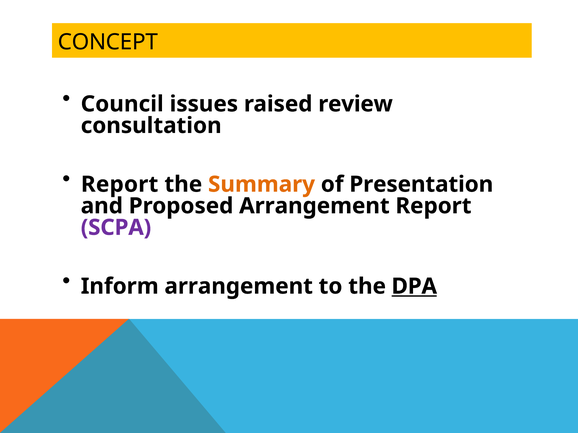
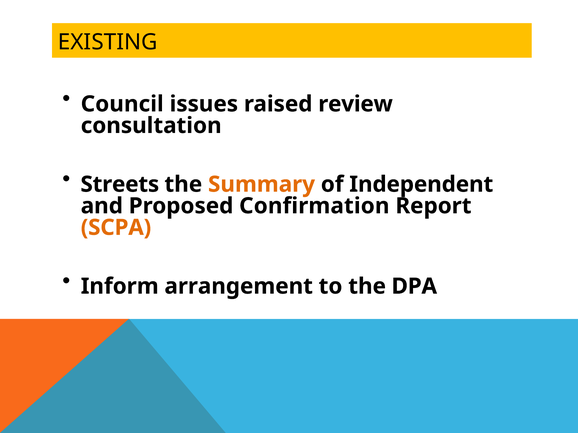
CONCEPT: CONCEPT -> EXISTING
Report at (120, 185): Report -> Streets
Presentation: Presentation -> Independent
Proposed Arrangement: Arrangement -> Confirmation
SCPA colour: purple -> orange
DPA underline: present -> none
